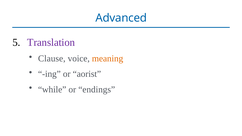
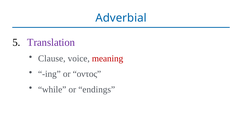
Advanced: Advanced -> Adverbial
meaning colour: orange -> red
aorist: aorist -> οντος
